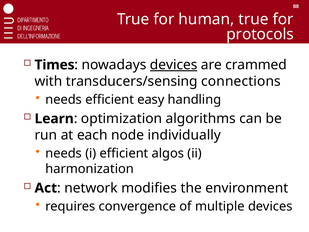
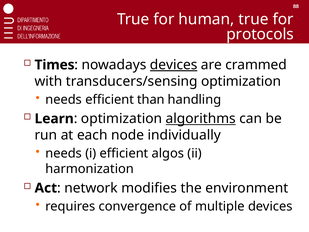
transducers/sensing connections: connections -> optimization
easy: easy -> than
algorithms underline: none -> present
